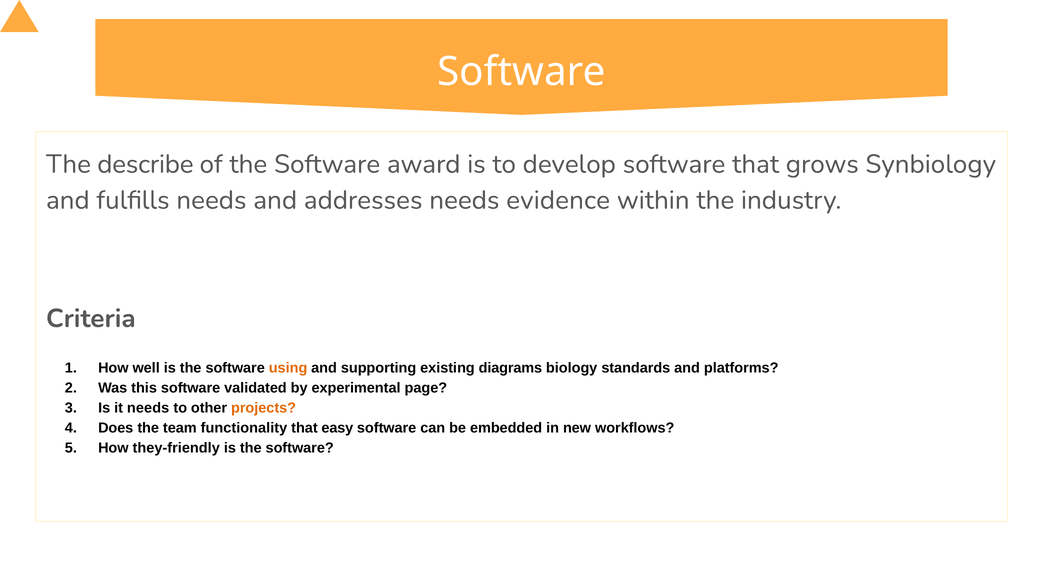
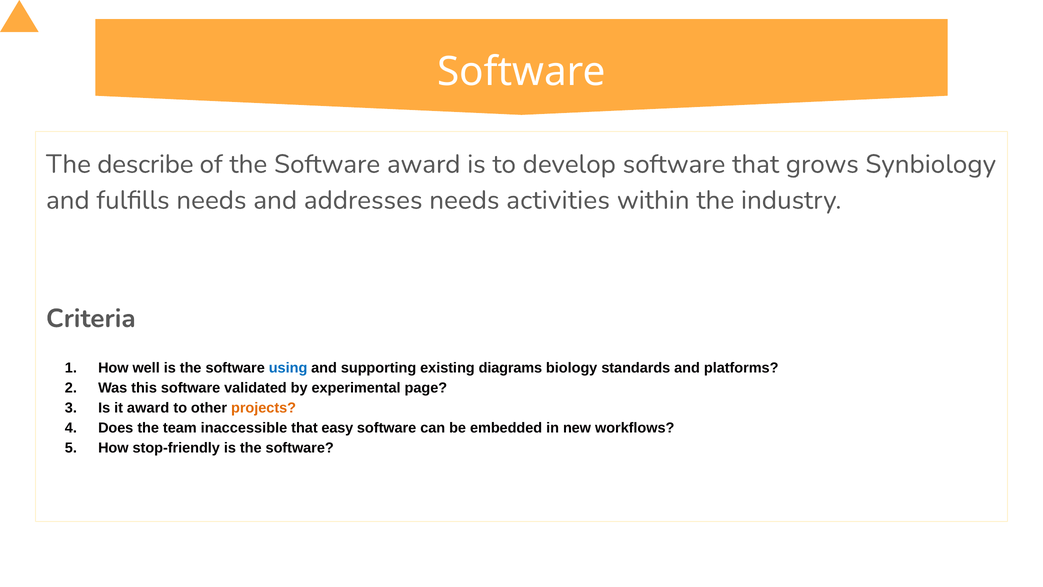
evidence: evidence -> activities
using colour: orange -> blue
it needs: needs -> award
functionality: functionality -> inaccessible
they-friendly: they-friendly -> stop-friendly
